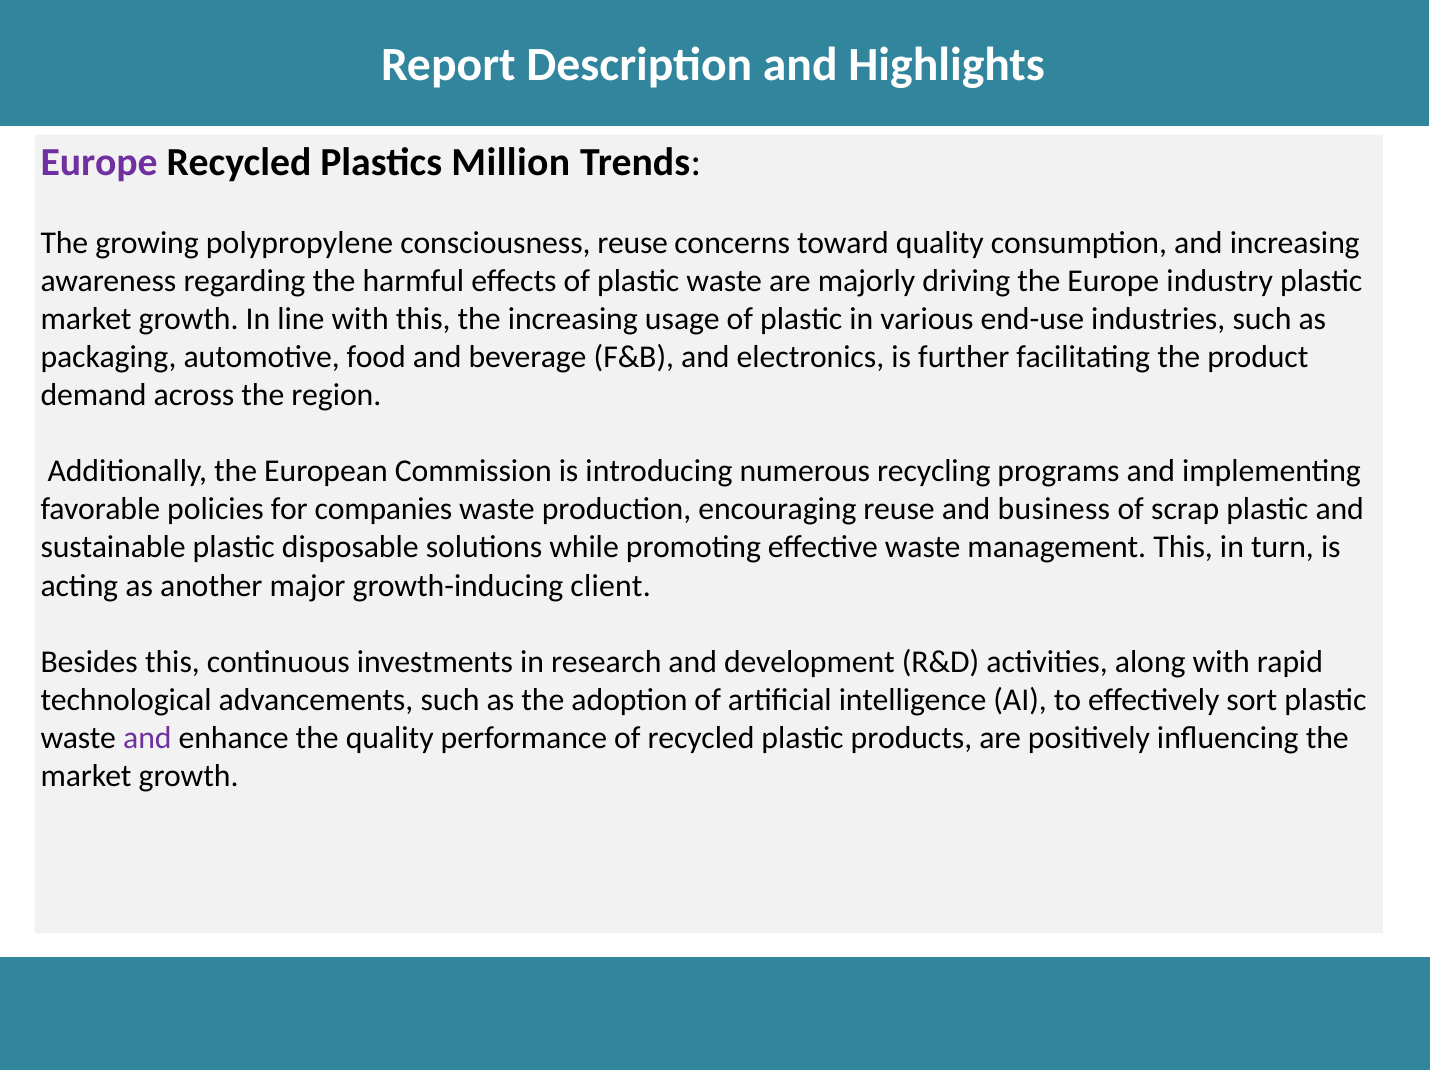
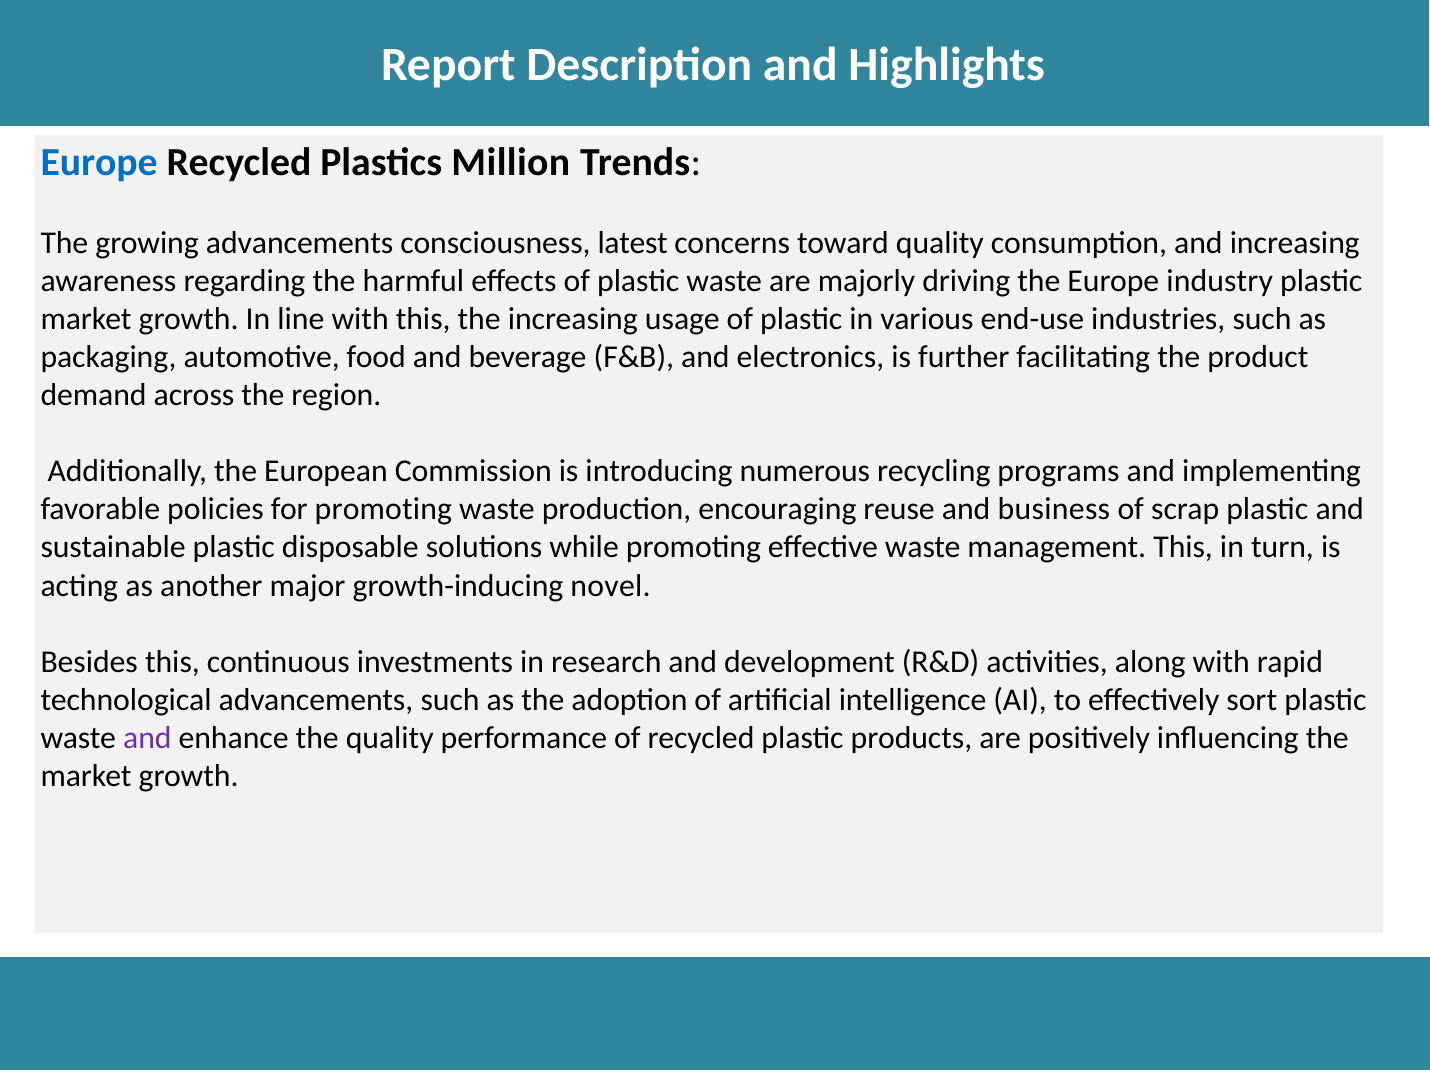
Europe at (99, 162) colour: purple -> blue
growing polypropylene: polypropylene -> advancements
consciousness reuse: reuse -> latest
for companies: companies -> promoting
client: client -> novel
